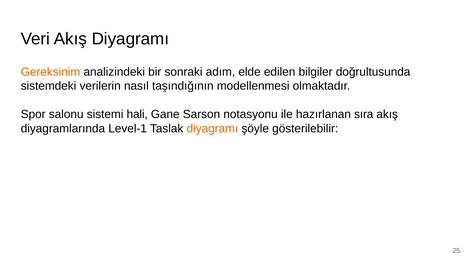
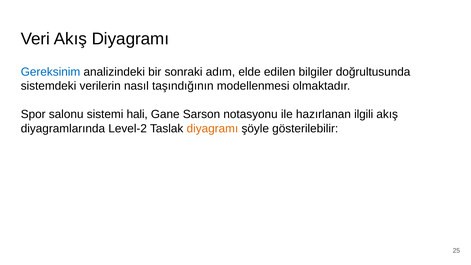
Gereksinim colour: orange -> blue
sıra: sıra -> ilgili
Level-1: Level-1 -> Level-2
